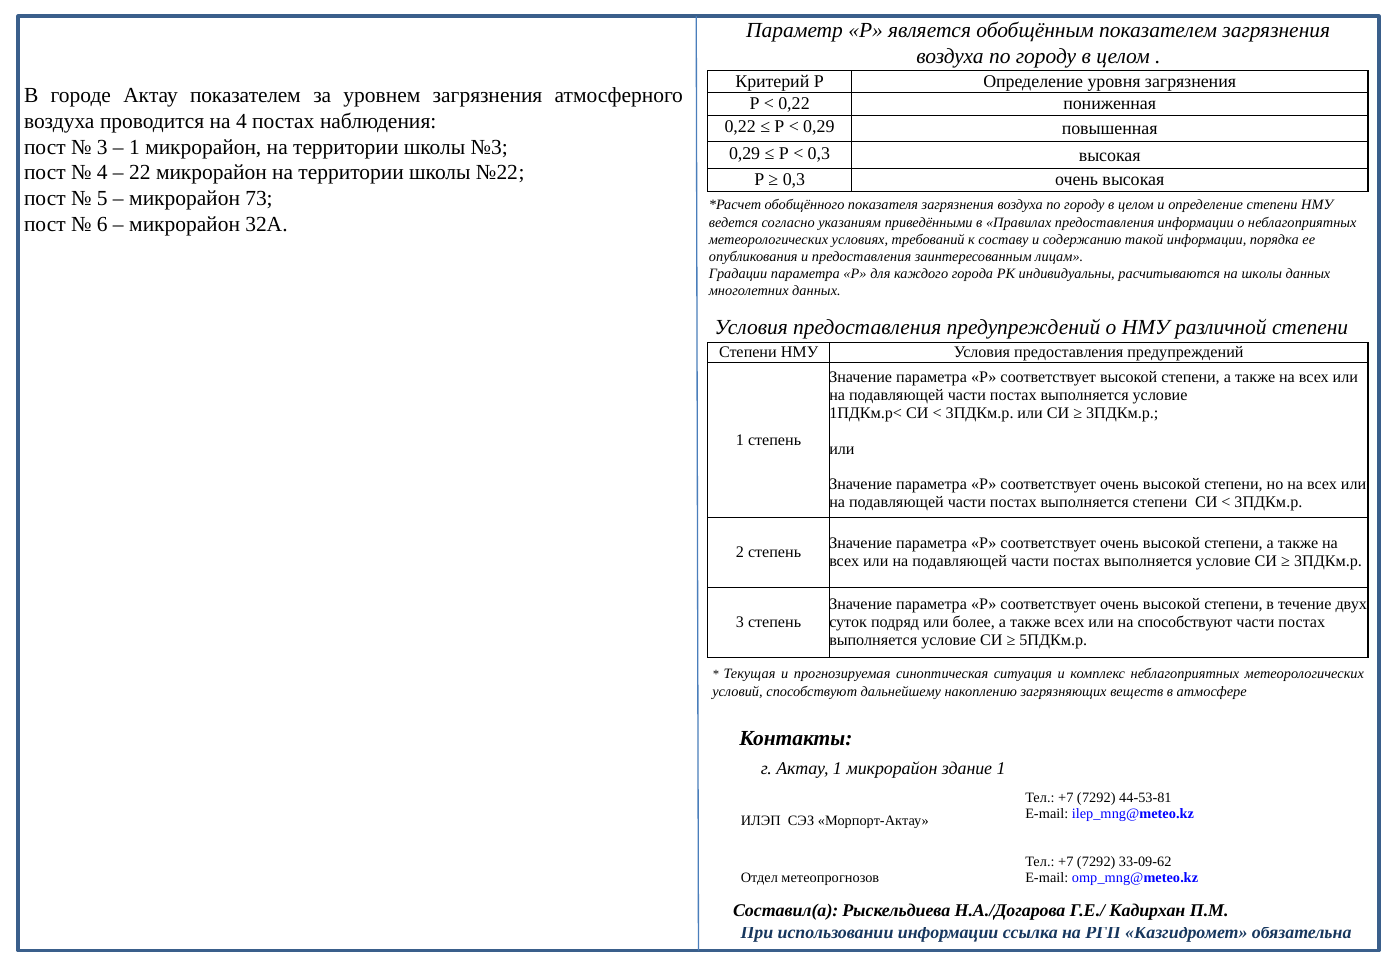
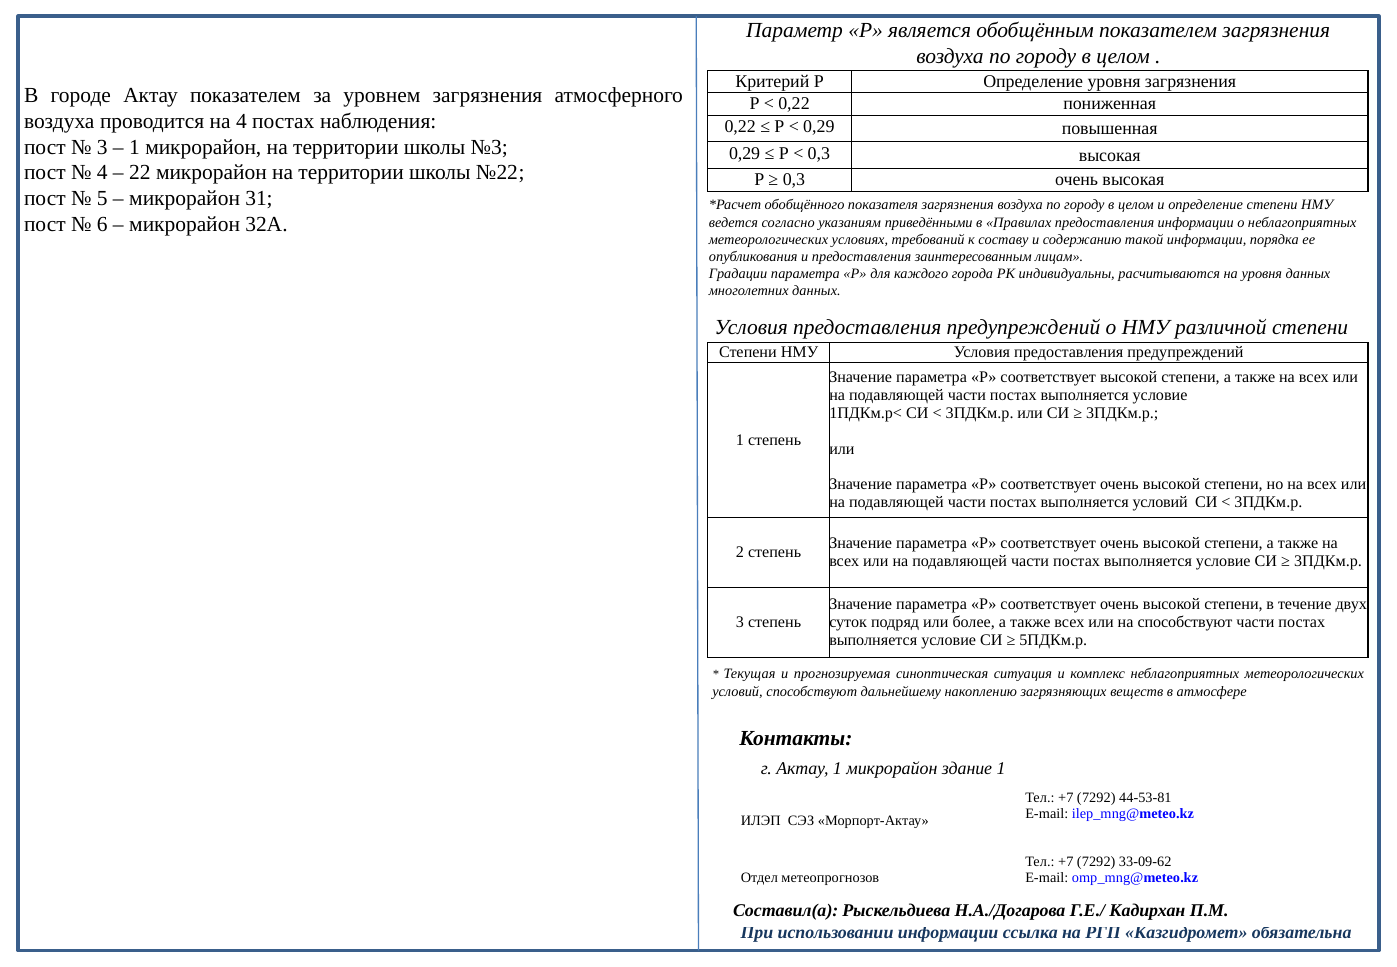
73: 73 -> 31
на школы: школы -> уровня
выполняется степени: степени -> условий
